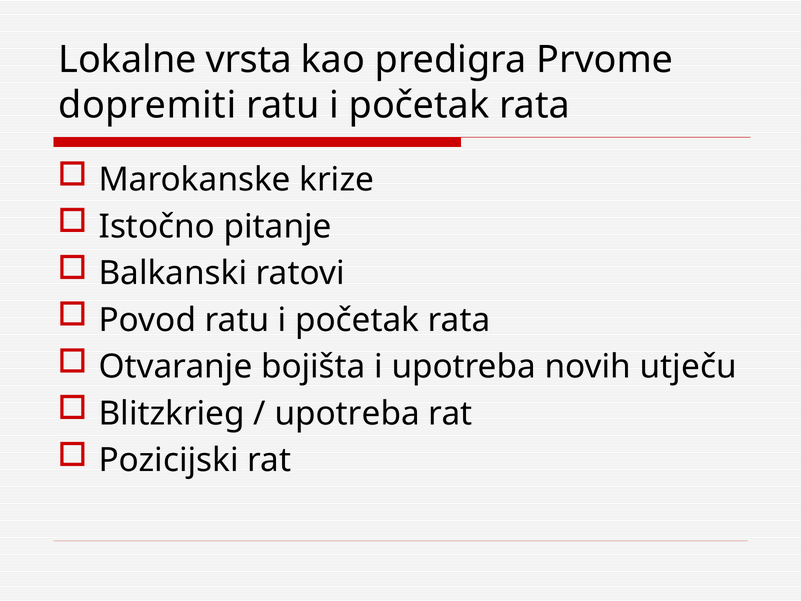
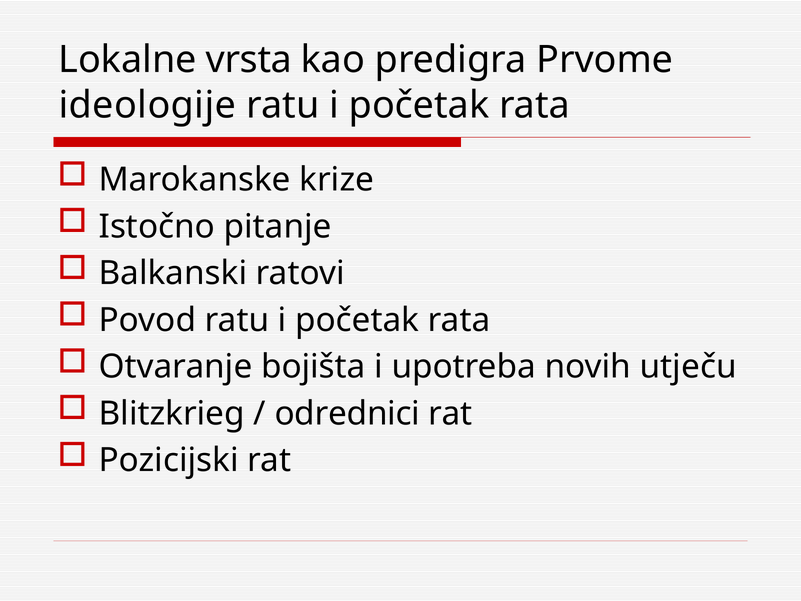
dopremiti: dopremiti -> ideologije
upotreba at (347, 414): upotreba -> odrednici
